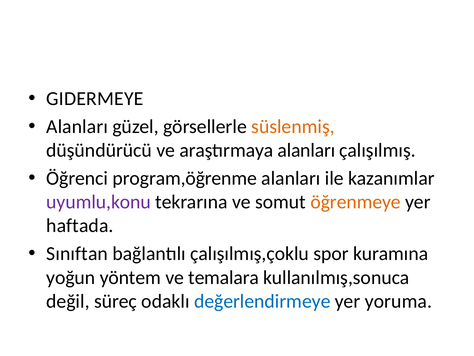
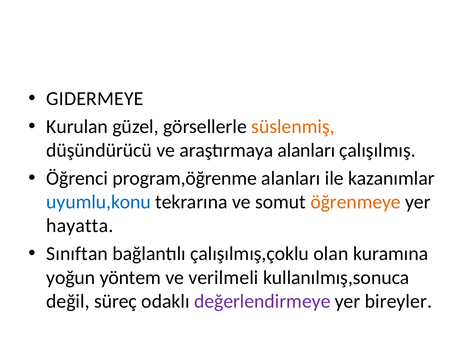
Alanları at (77, 126): Alanları -> Kurulan
uyumlu,konu colour: purple -> blue
haftada: haftada -> hayatta
spor: spor -> olan
temalara: temalara -> verilmeli
değerlendirmeye colour: blue -> purple
yoruma: yoruma -> bireyler
